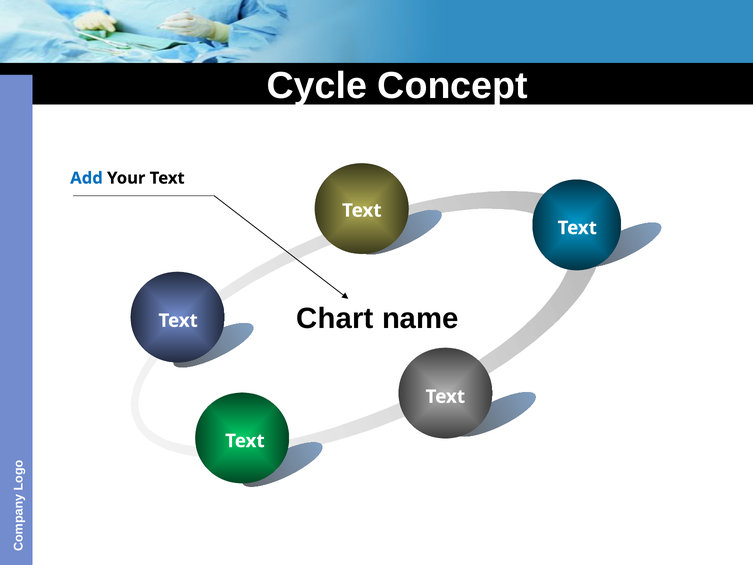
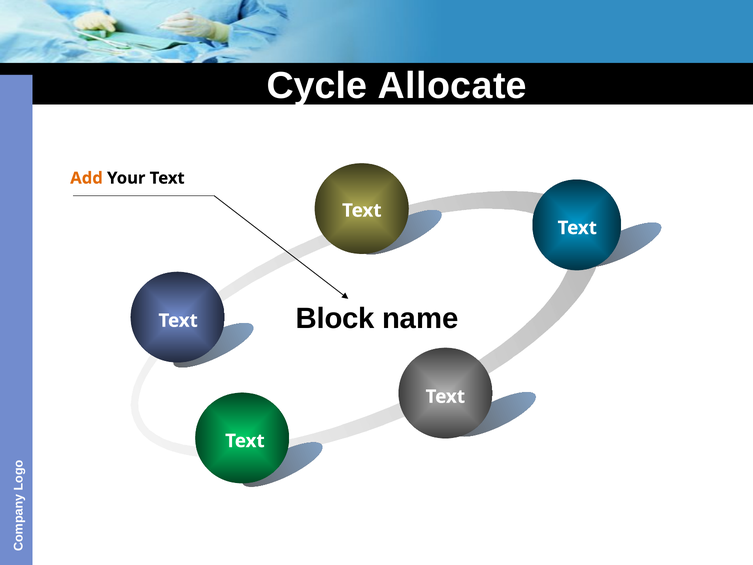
Concept: Concept -> Allocate
Add colour: blue -> orange
Chart: Chart -> Block
